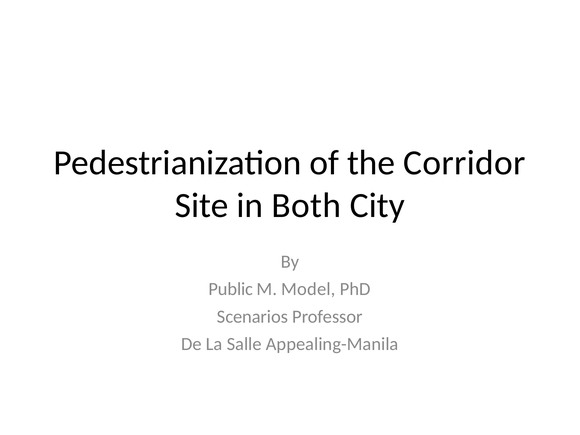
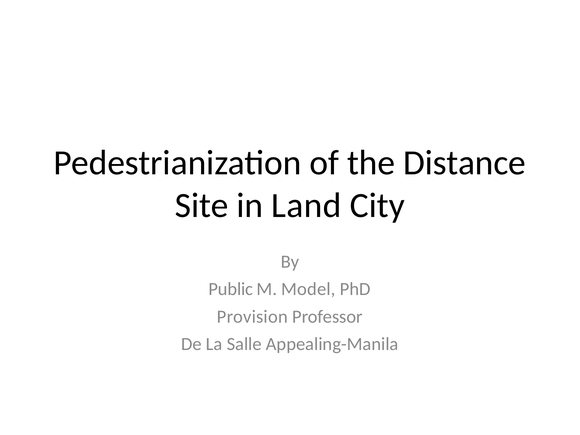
Corridor: Corridor -> Distance
Both: Both -> Land
Scenarios: Scenarios -> Provision
